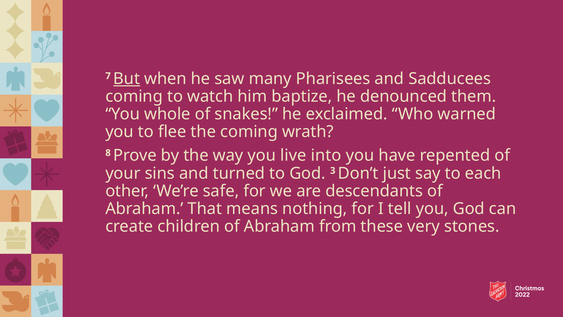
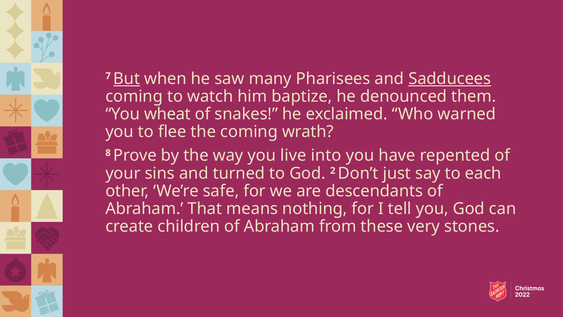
Sadducees underline: none -> present
whole: whole -> wheat
3: 3 -> 2
